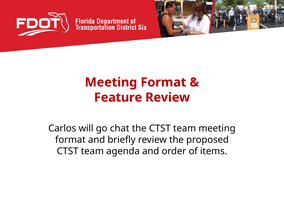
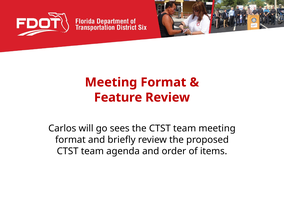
chat: chat -> sees
